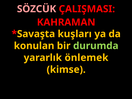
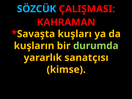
SÖZCÜK colour: pink -> light blue
konulan: konulan -> kuşların
önlemek: önlemek -> sanatçısı
